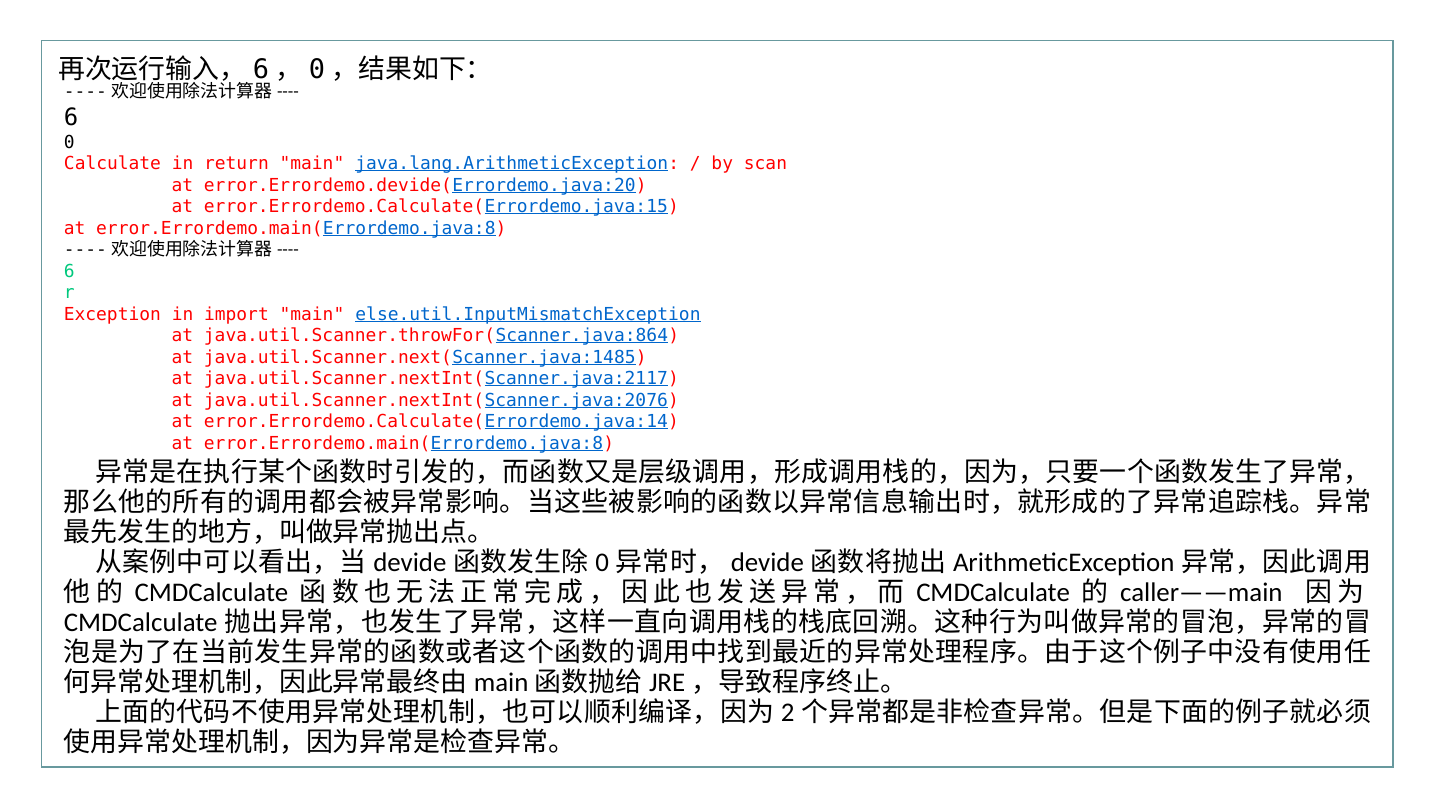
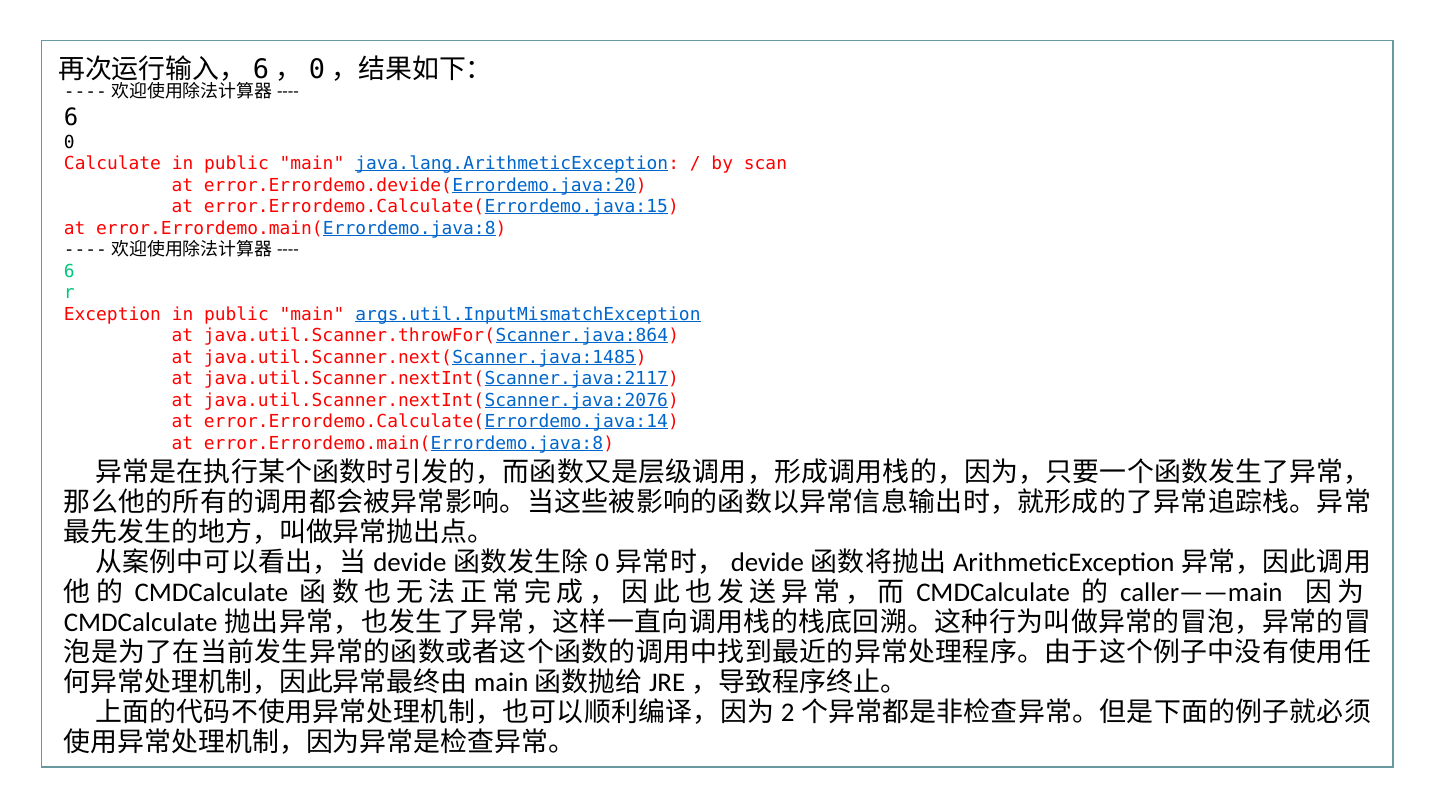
return at (236, 164): return -> public
Exception in import: import -> public
else.util.InputMismatchException: else.util.InputMismatchException -> args.util.InputMismatchException
